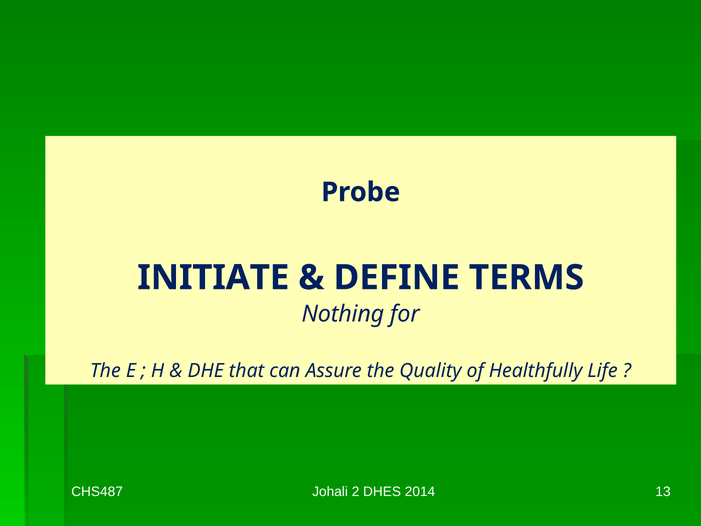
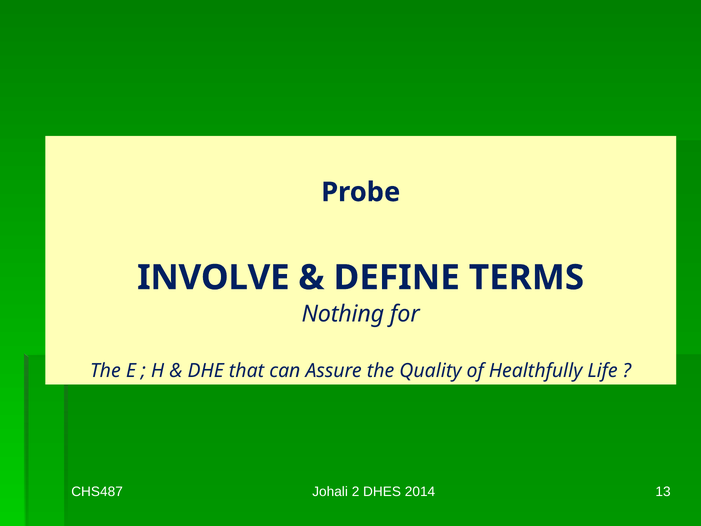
INITIATE: INITIATE -> INVOLVE
